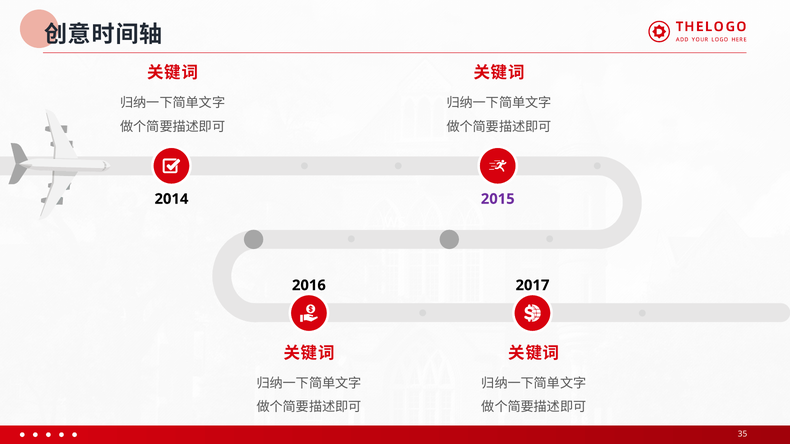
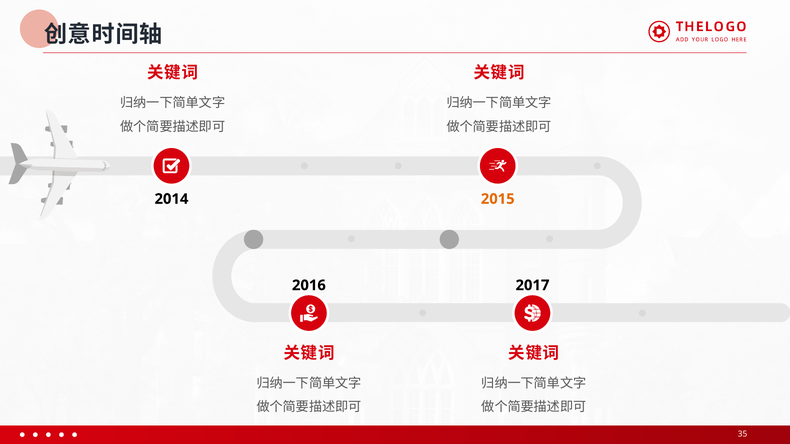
2015 colour: purple -> orange
